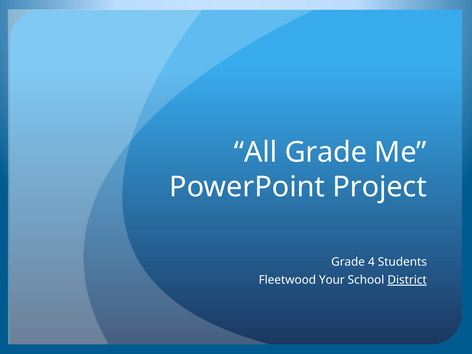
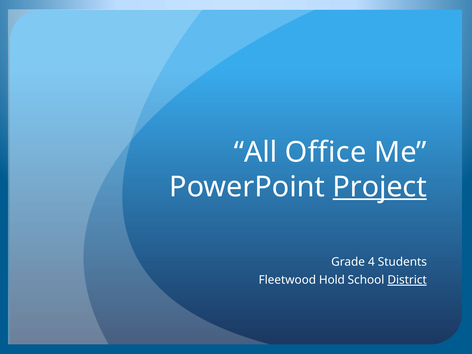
All Grade: Grade -> Office
Project underline: none -> present
Your: Your -> Hold
